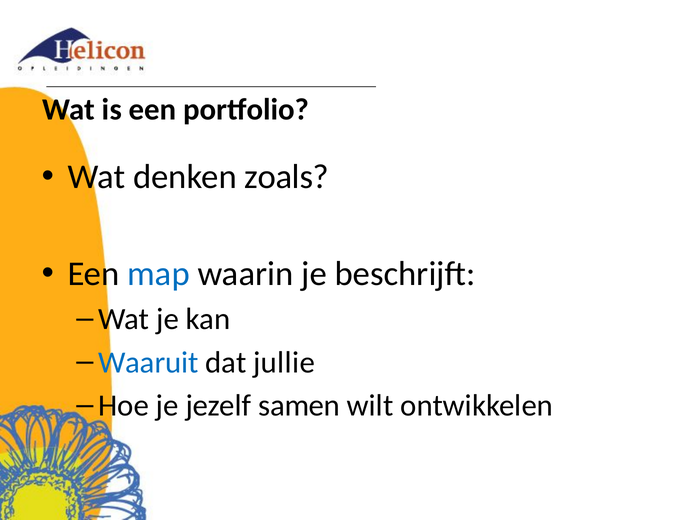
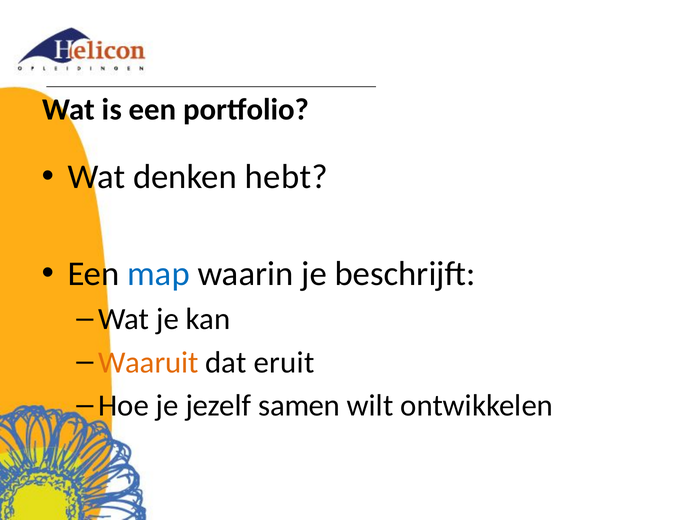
zoals: zoals -> hebt
Waaruit colour: blue -> orange
jullie: jullie -> eruit
